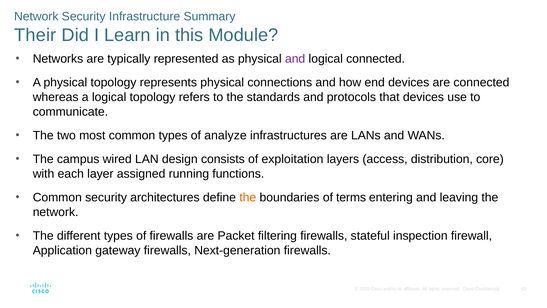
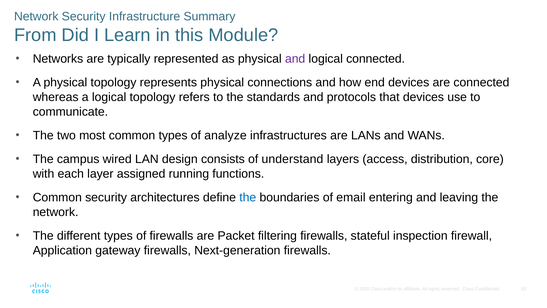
Their: Their -> From
exploitation: exploitation -> understand
the at (248, 197) colour: orange -> blue
terms: terms -> email
